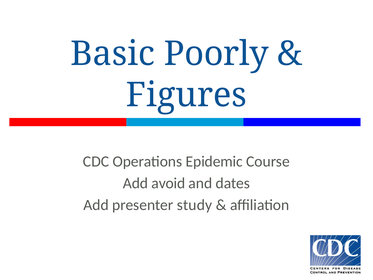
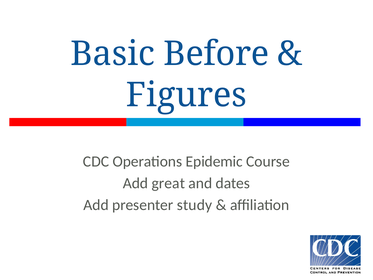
Poorly: Poorly -> Before
avoid: avoid -> great
